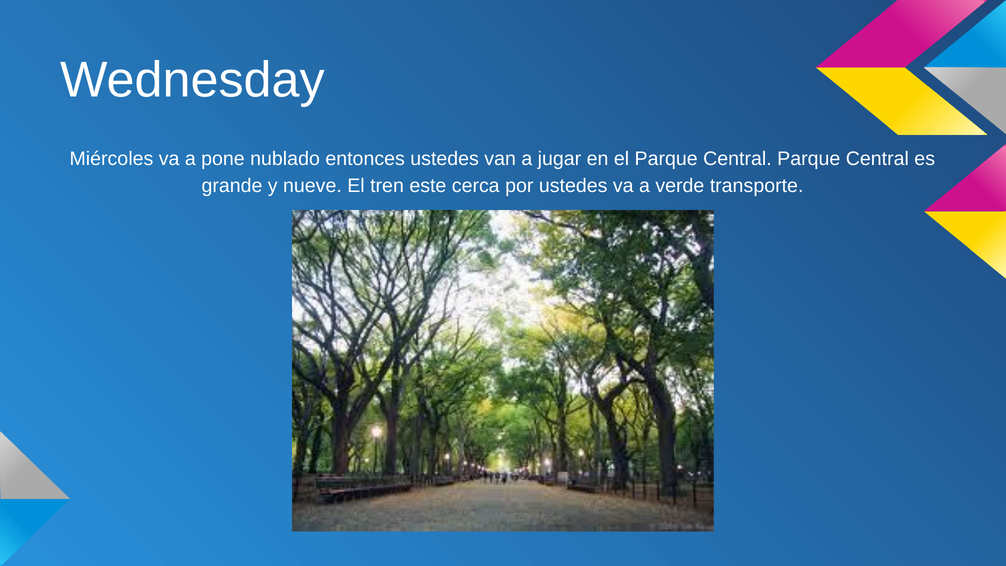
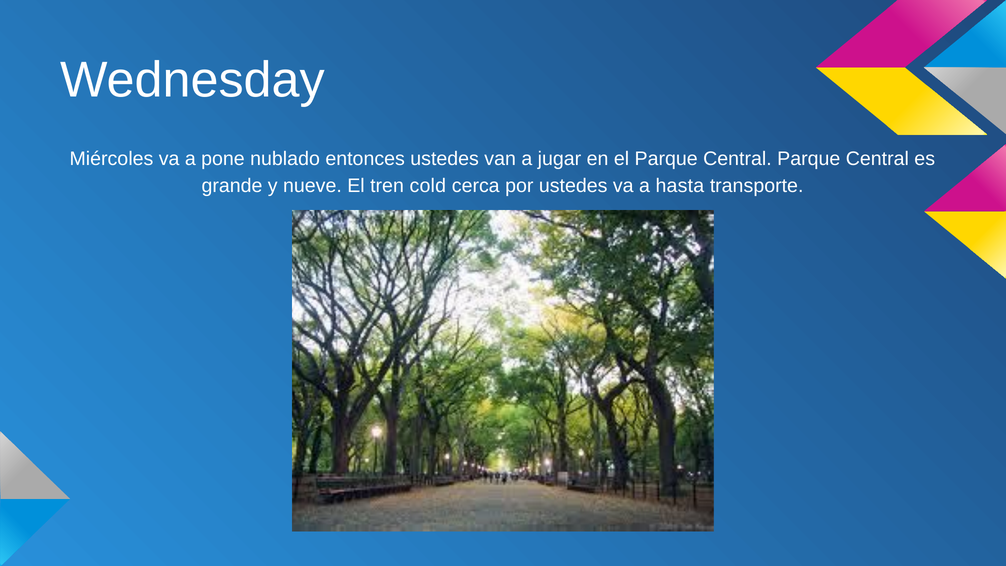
este: este -> cold
verde: verde -> hasta
